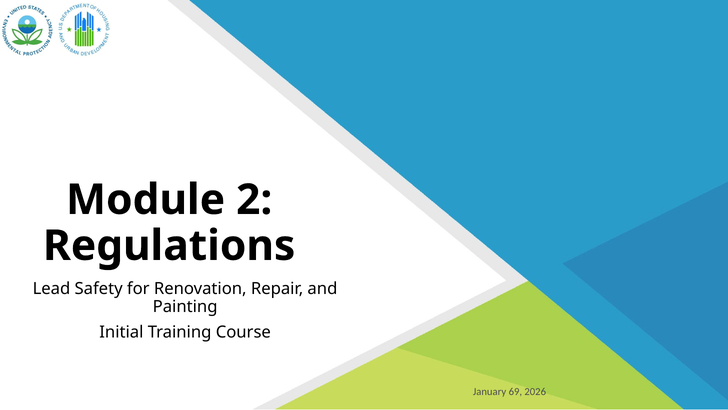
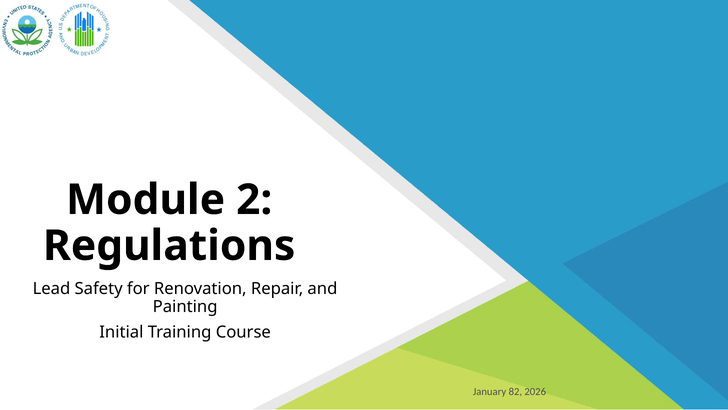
69: 69 -> 82
